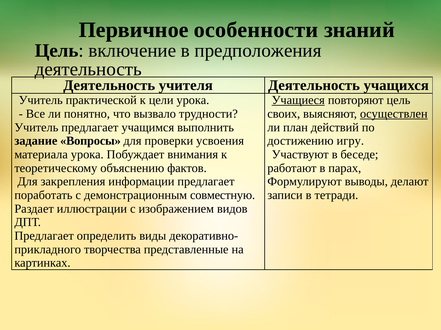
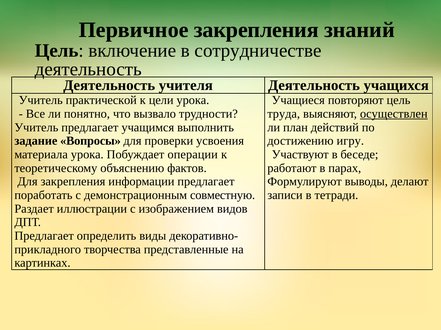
Первичное особенности: особенности -> закрепления
предположения: предположения -> сотрудничестве
Учащиеся underline: present -> none
своих: своих -> труда
внимания: внимания -> операции
